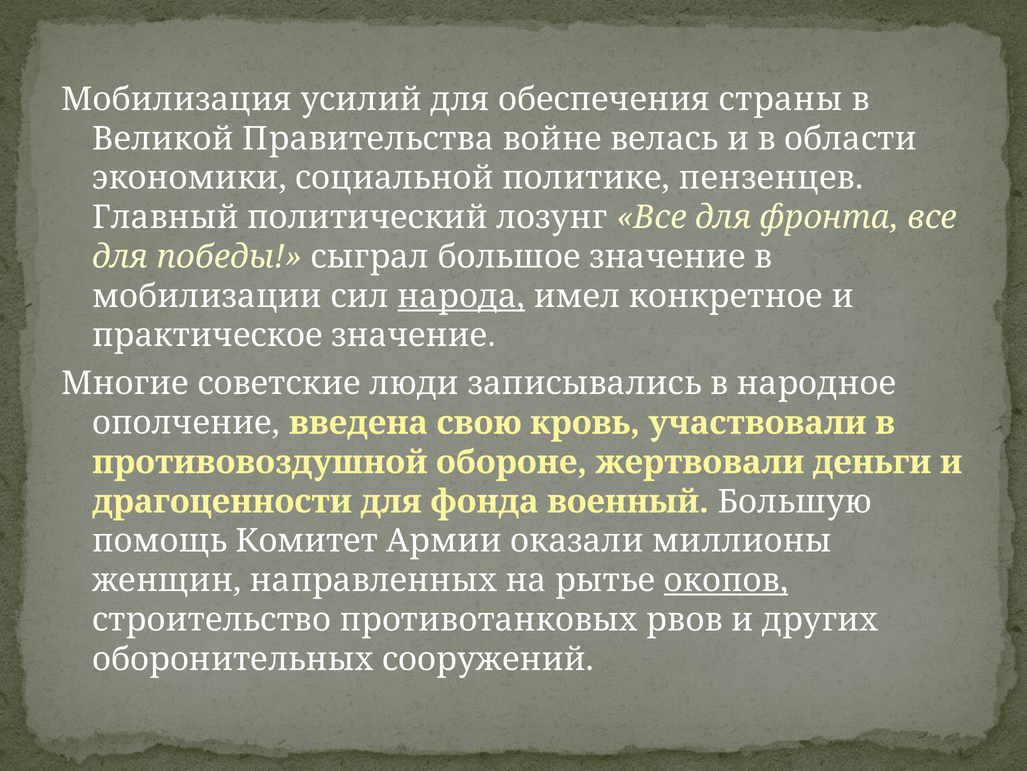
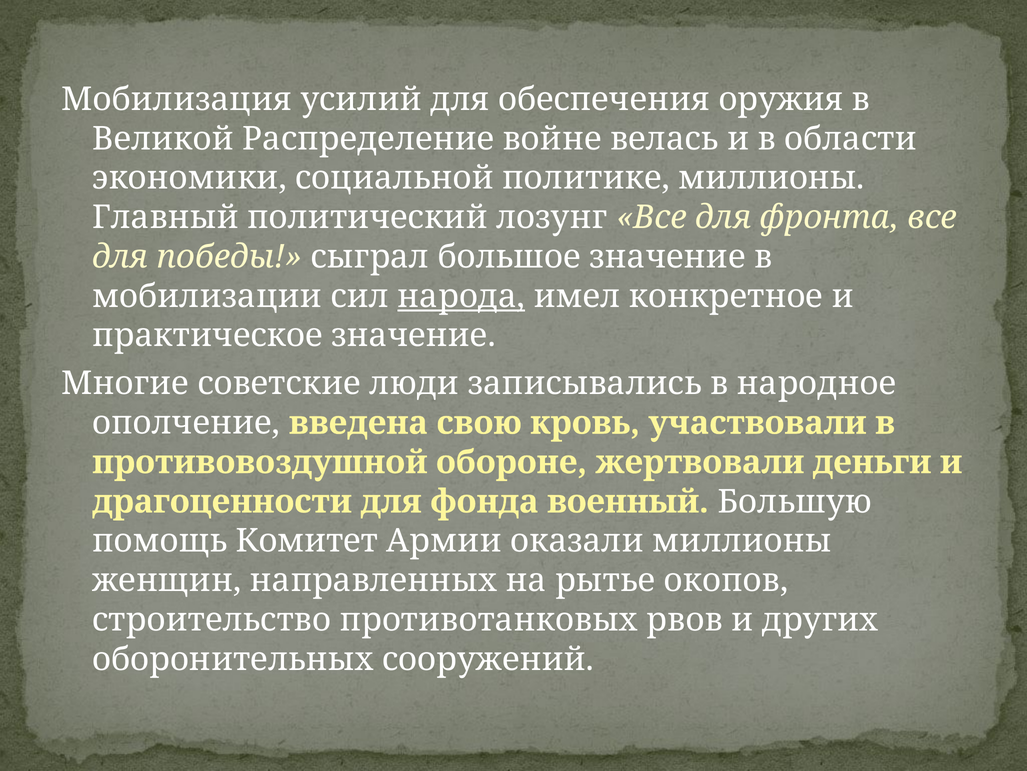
страны: страны -> оружия
Правительства: Правительства -> Распределение
политике пензенцев: пензенцев -> миллионы
окопов underline: present -> none
